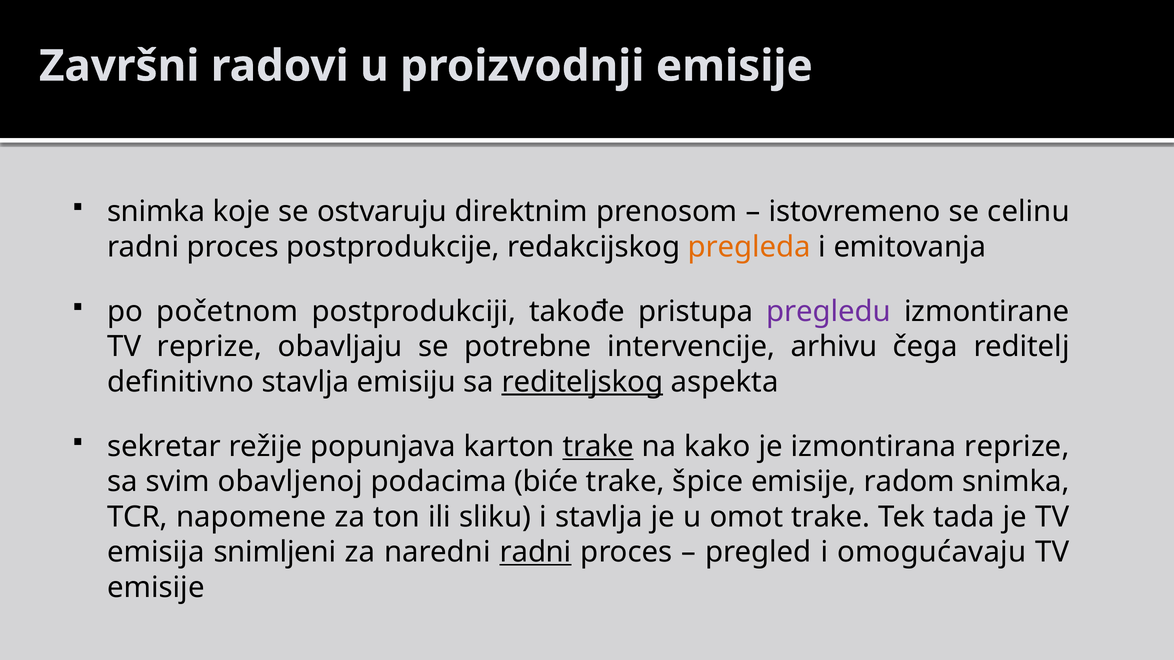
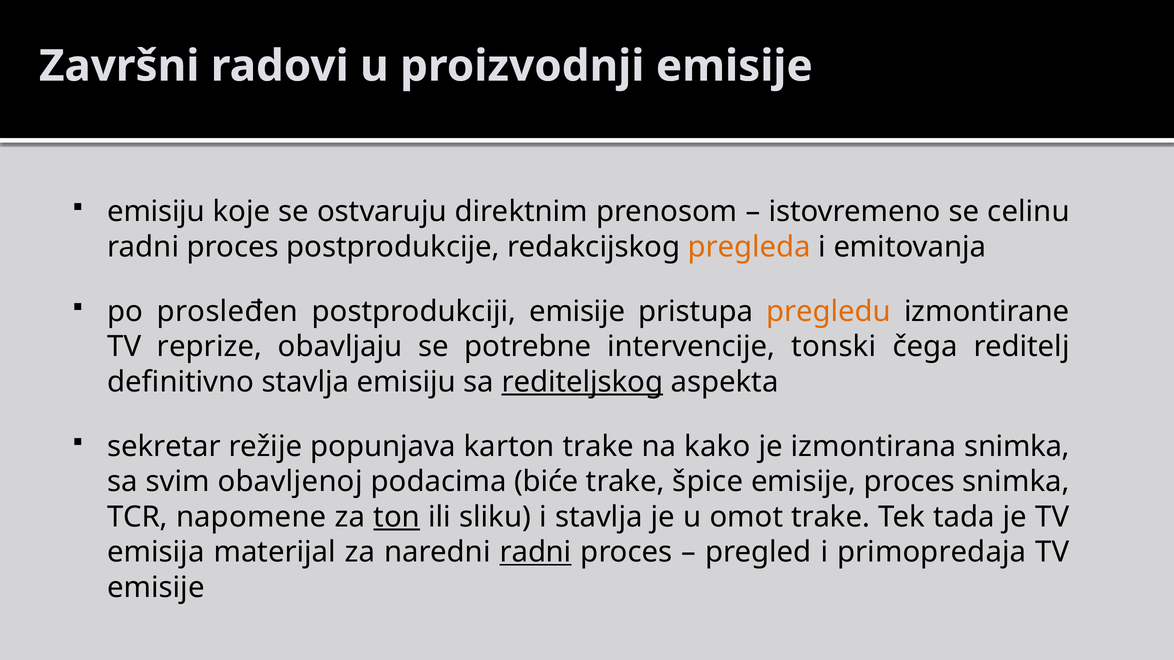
snimka at (156, 212): snimka -> emisiju
početnom: početnom -> prosleđen
postprodukciji takođe: takođe -> emisije
pregledu colour: purple -> orange
arhivu: arhivu -> tonski
trake at (598, 447) underline: present -> none
izmontirana reprize: reprize -> snimka
emisije radom: radom -> proces
ton underline: none -> present
snimljeni: snimljeni -> materijal
omogućavaju: omogućavaju -> primopredaja
